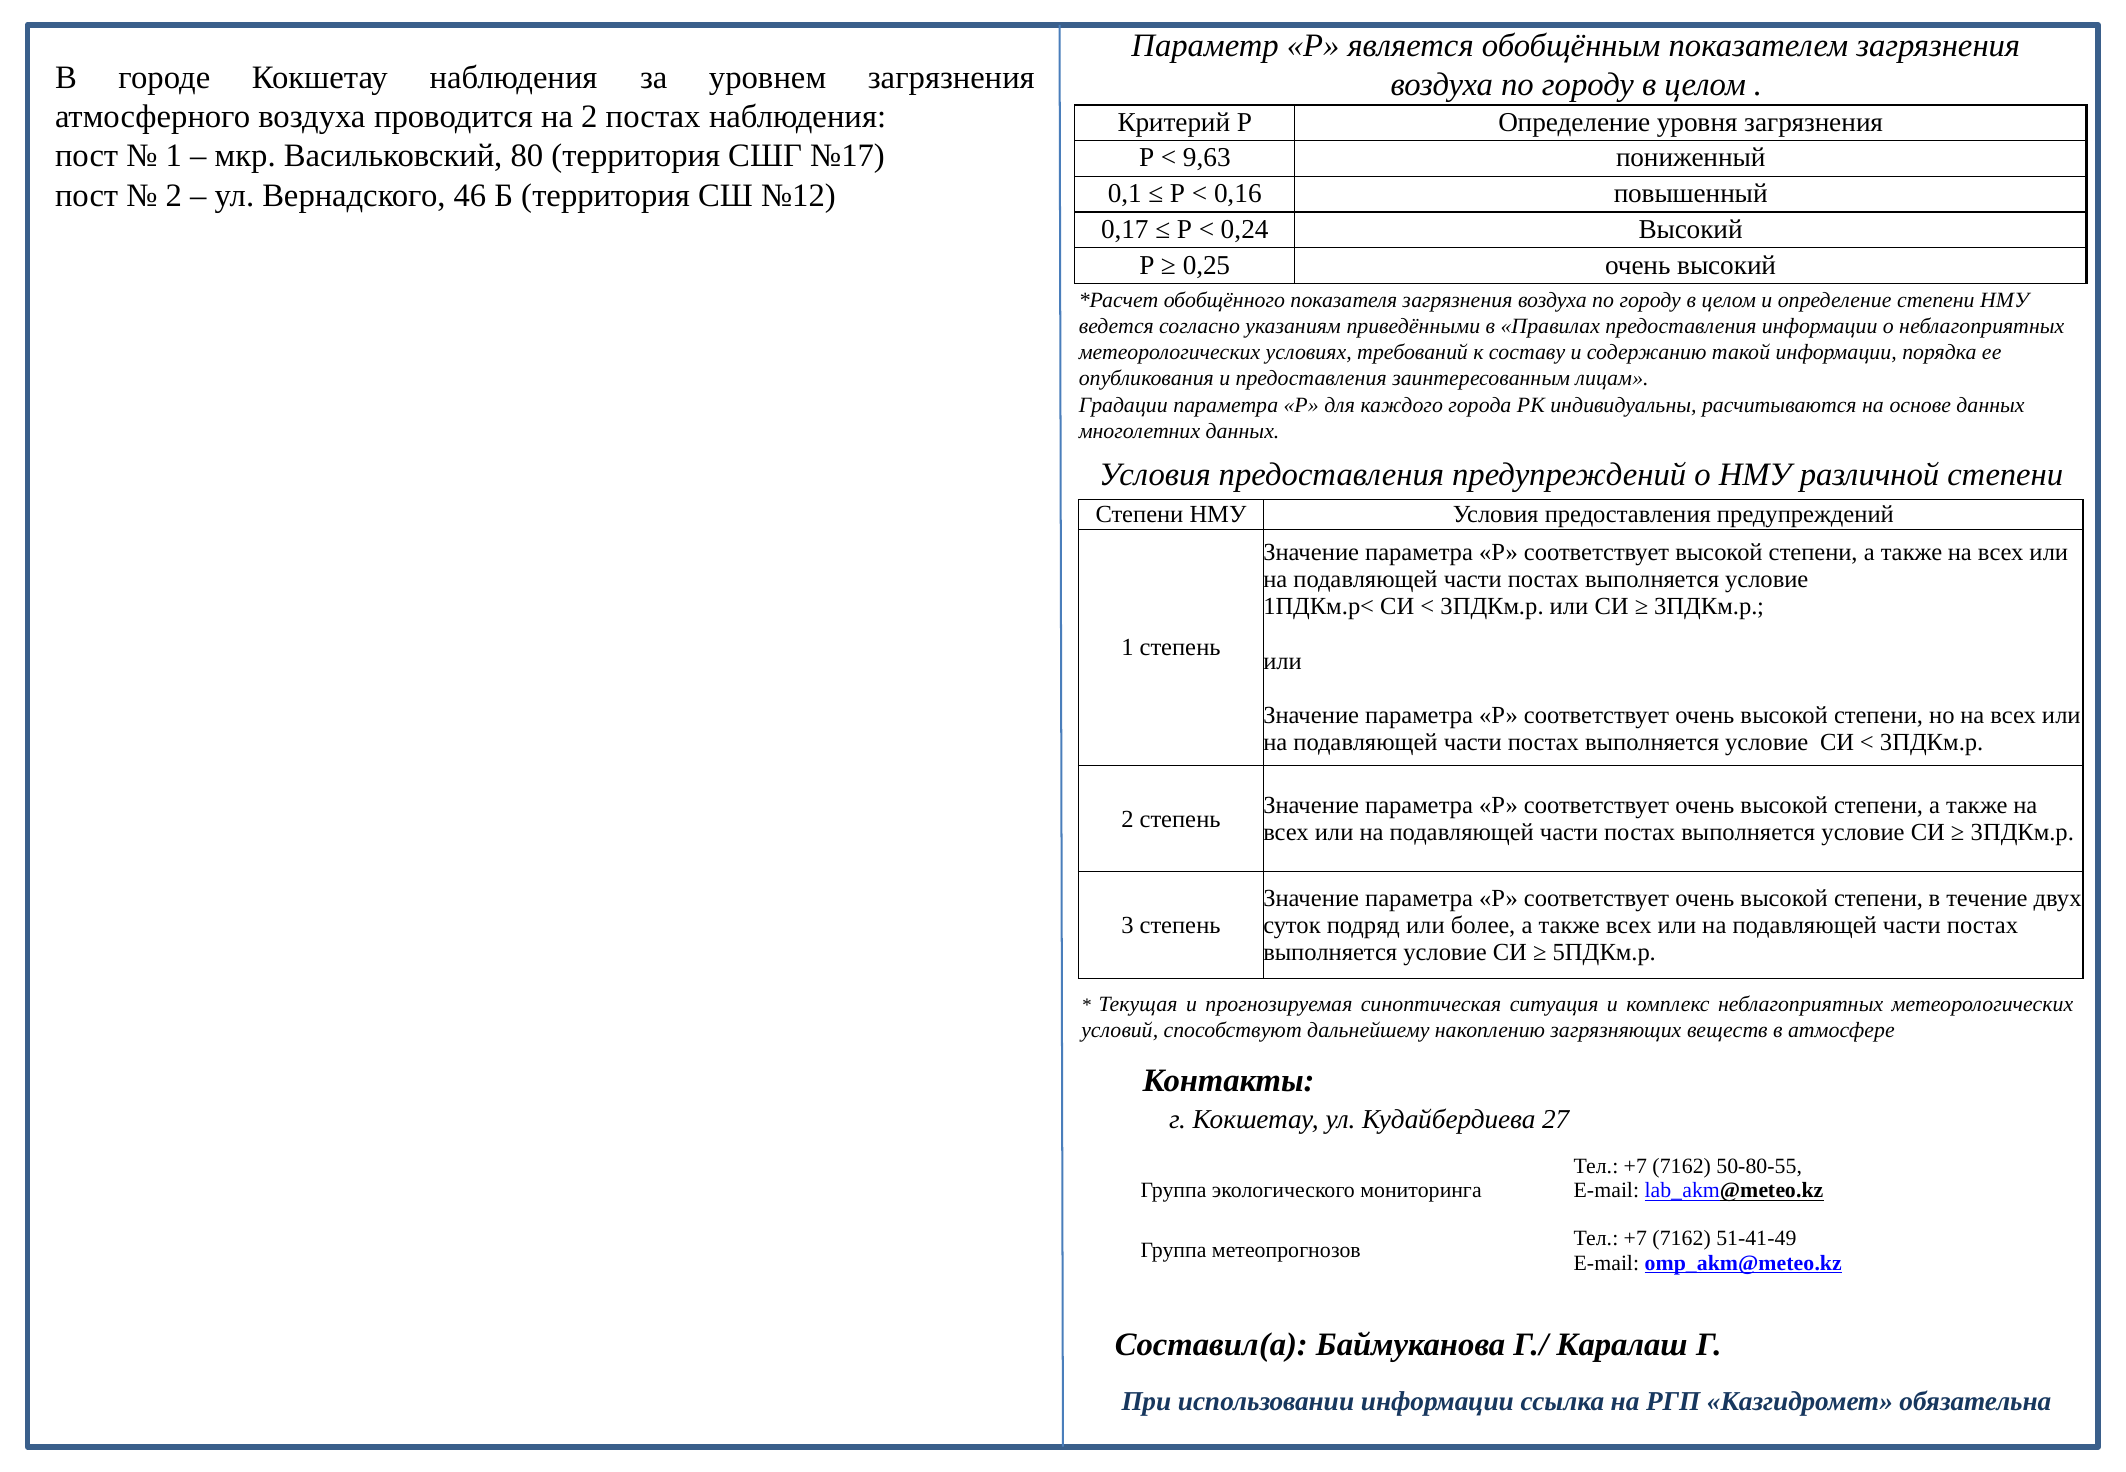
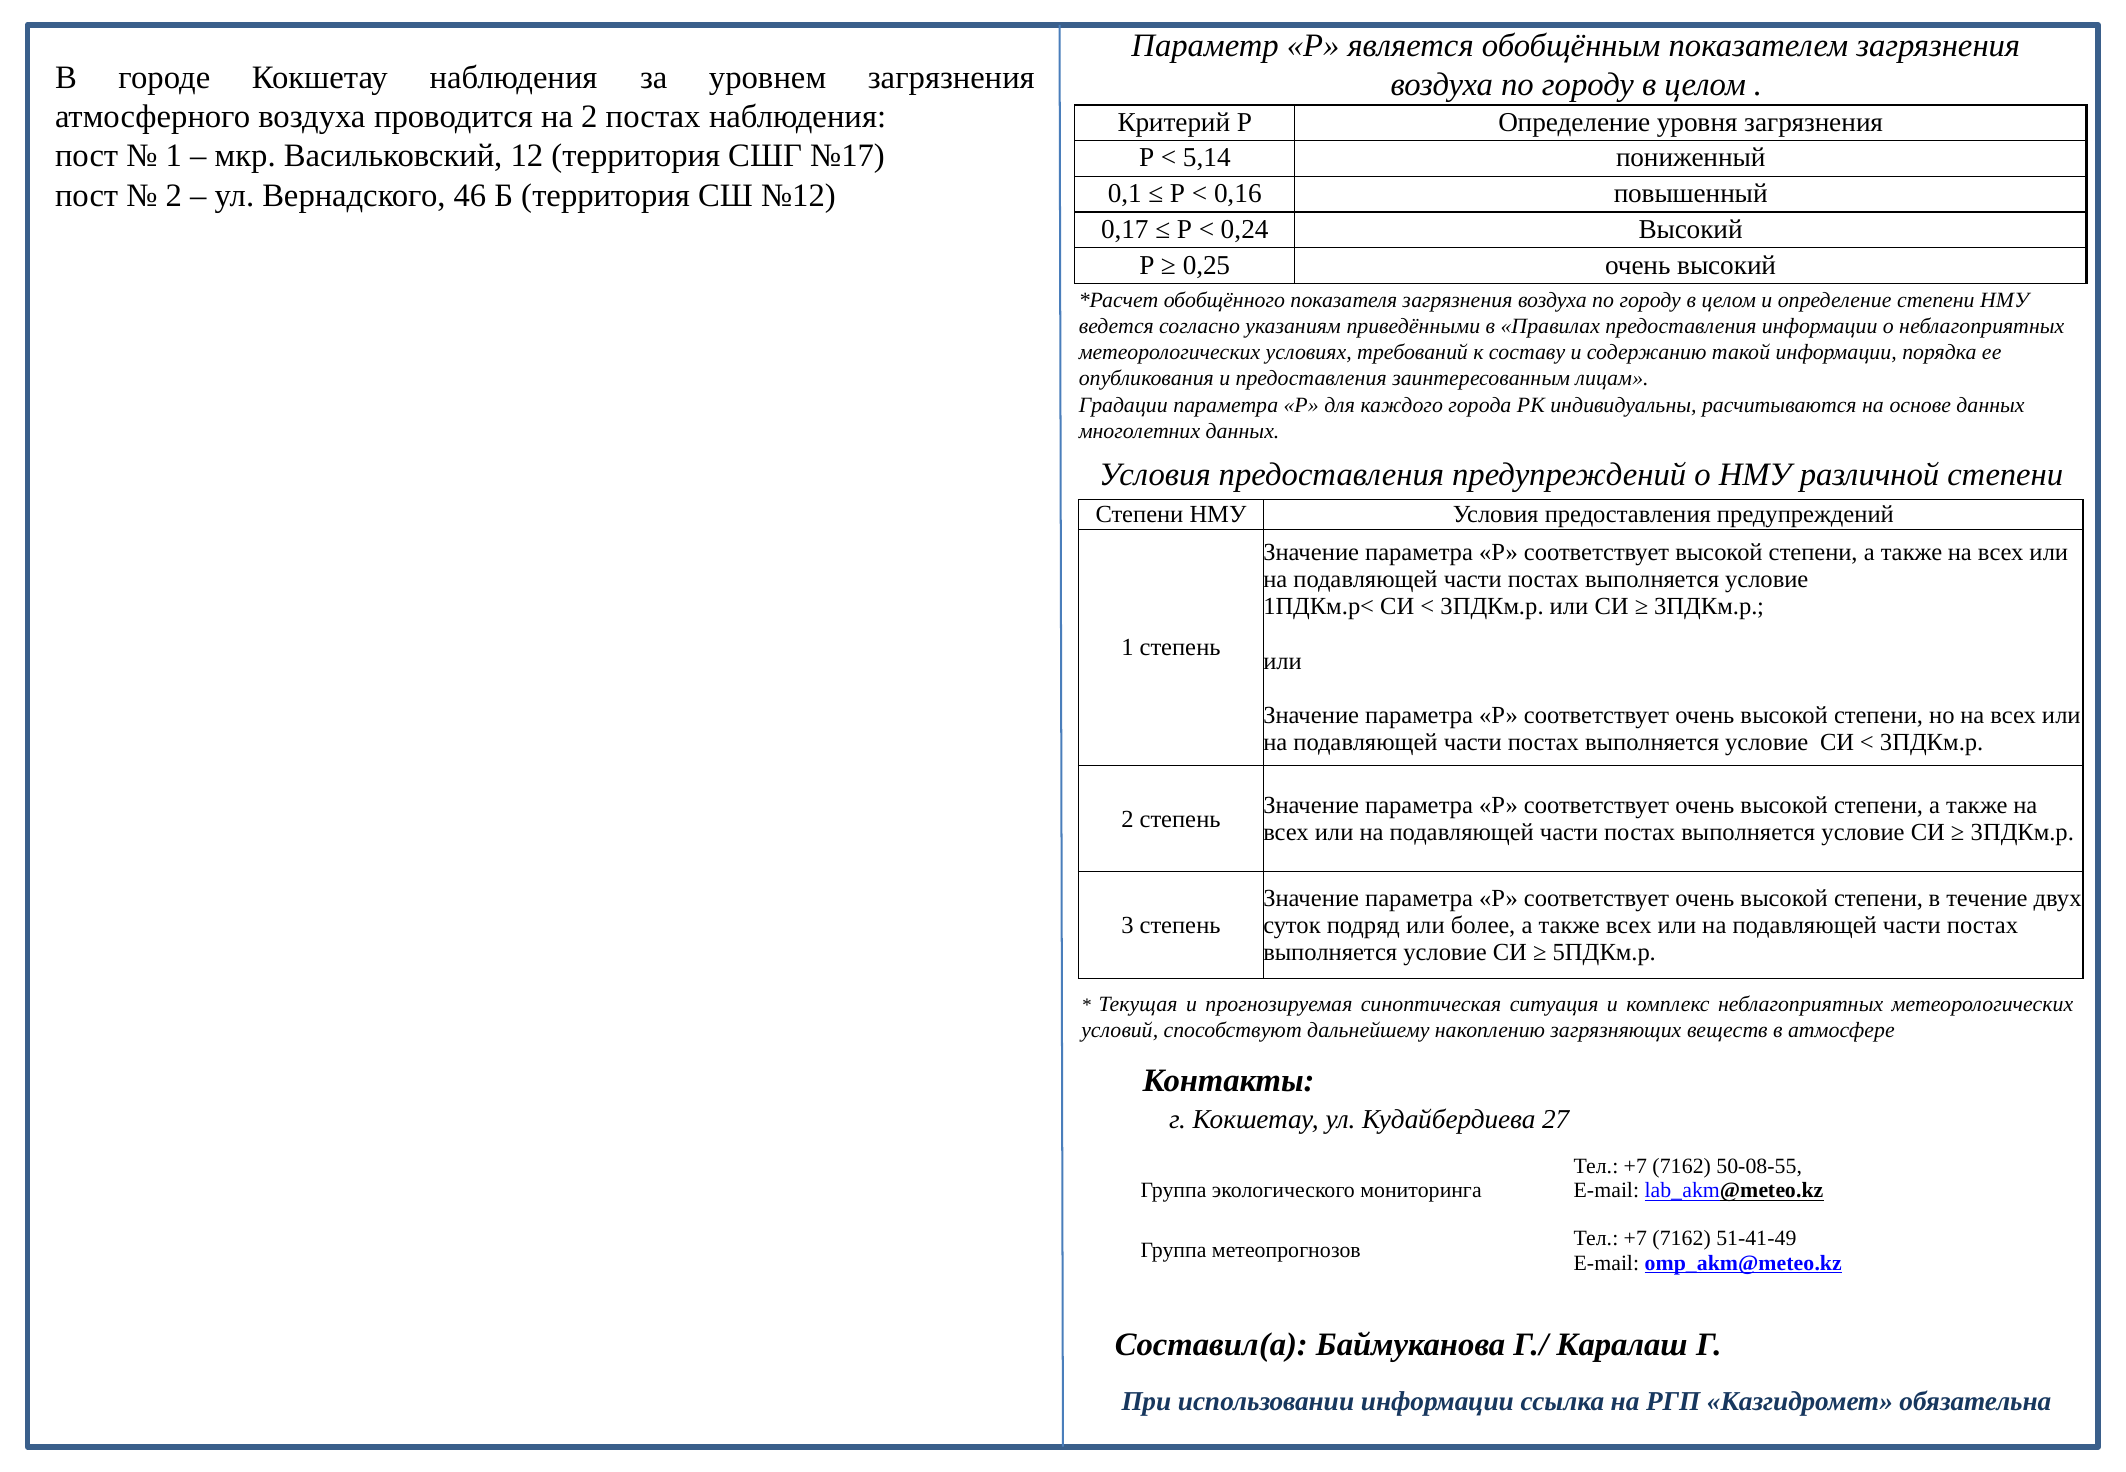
80: 80 -> 12
9,63: 9,63 -> 5,14
50-80-55: 50-80-55 -> 50-08-55
